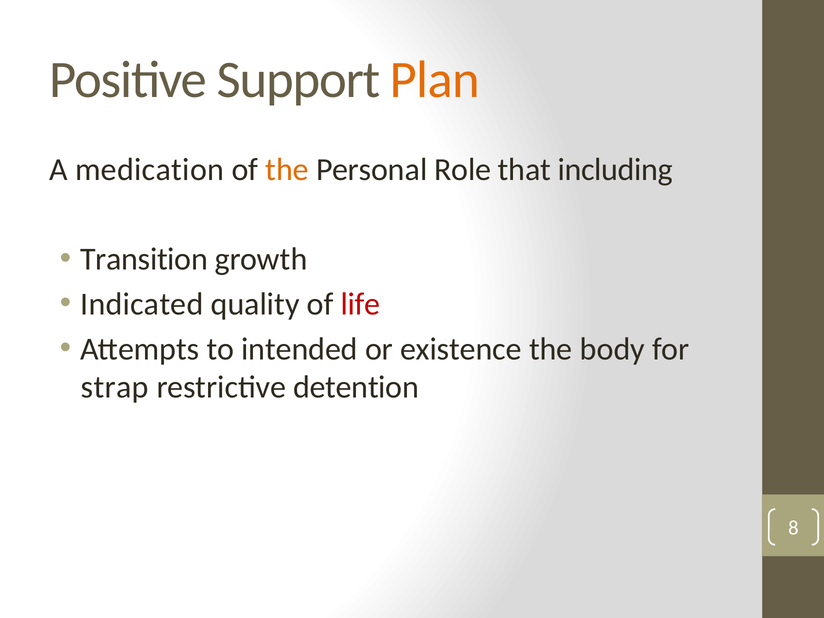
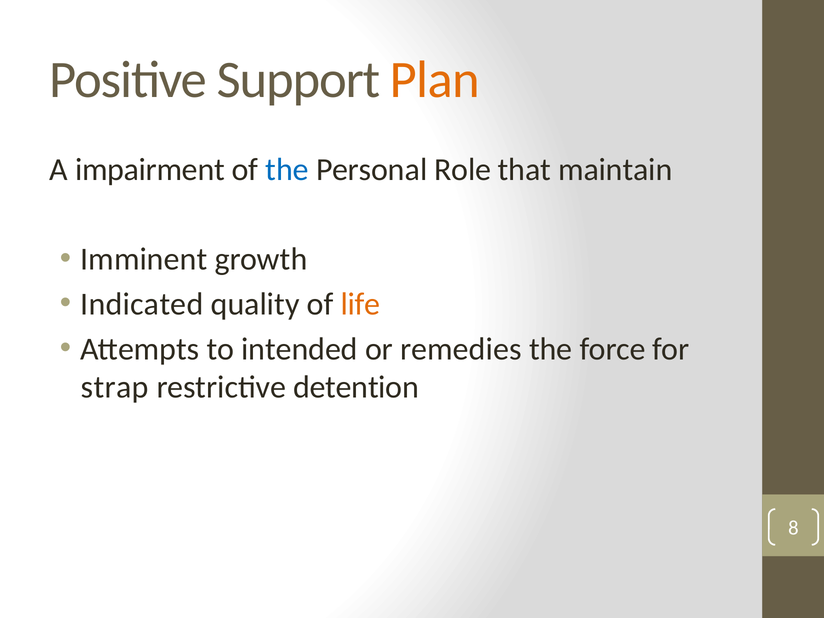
medication: medication -> impairment
the at (287, 170) colour: orange -> blue
including: including -> maintain
Transition: Transition -> Imminent
life colour: red -> orange
existence: existence -> remedies
body: body -> force
